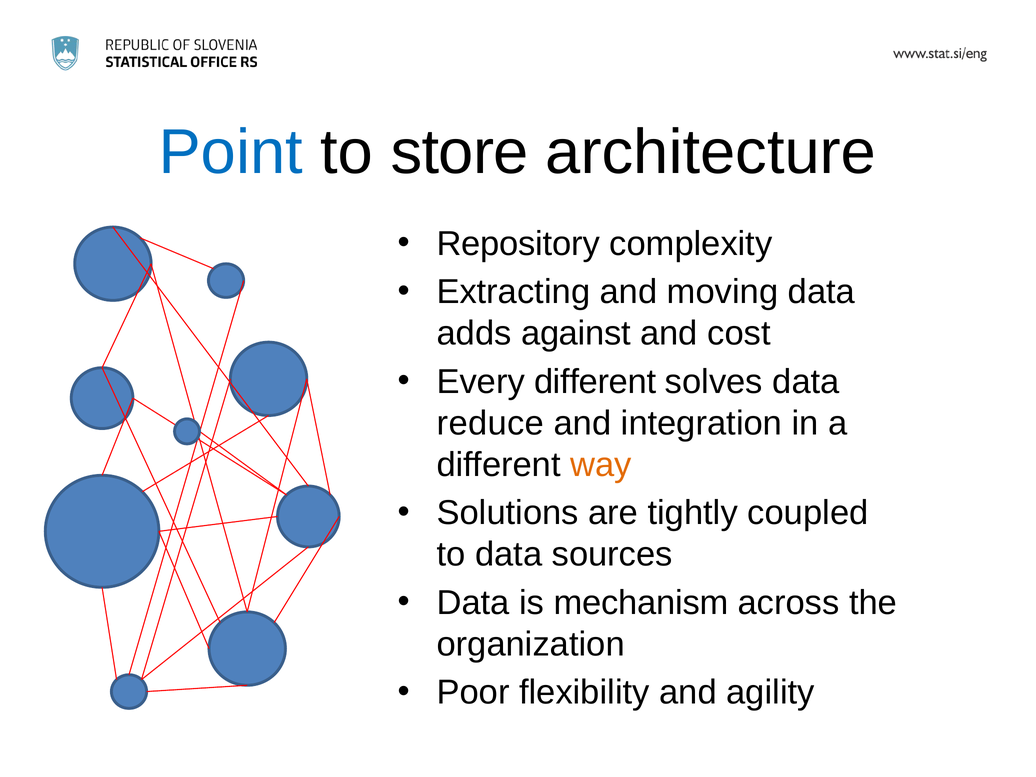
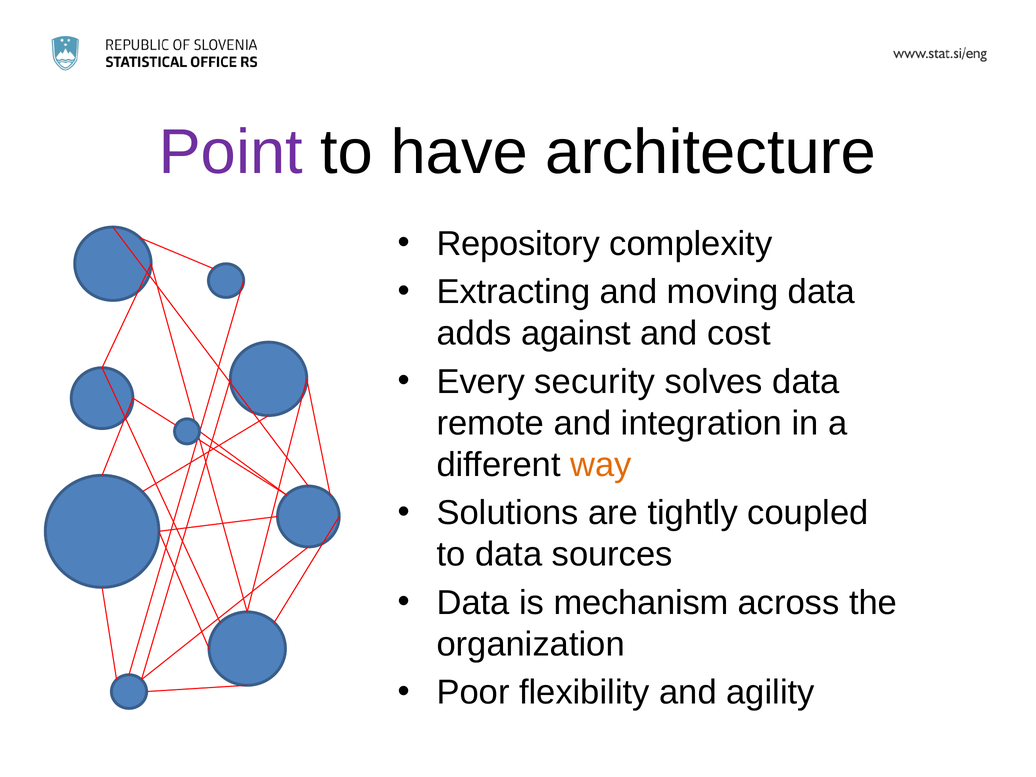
Point colour: blue -> purple
store: store -> have
Every different: different -> security
reduce: reduce -> remote
